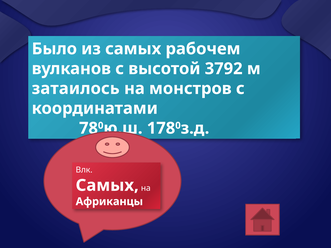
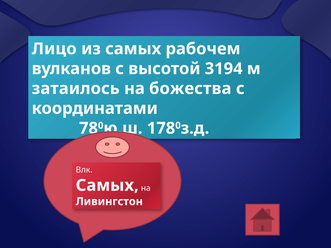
Было: Было -> Лицо
3792: 3792 -> 3194
монстров: монстров -> божества
Африканцы: Африканцы -> Ливингстон
